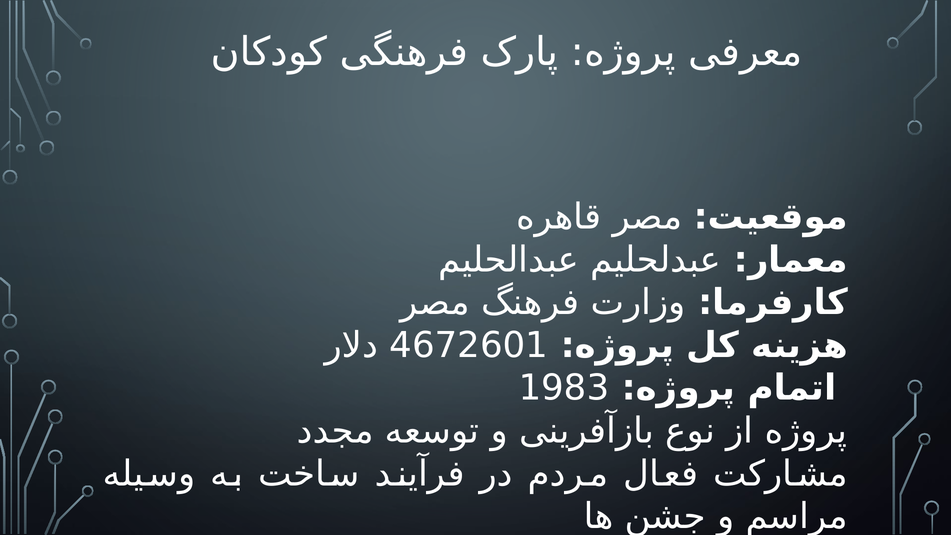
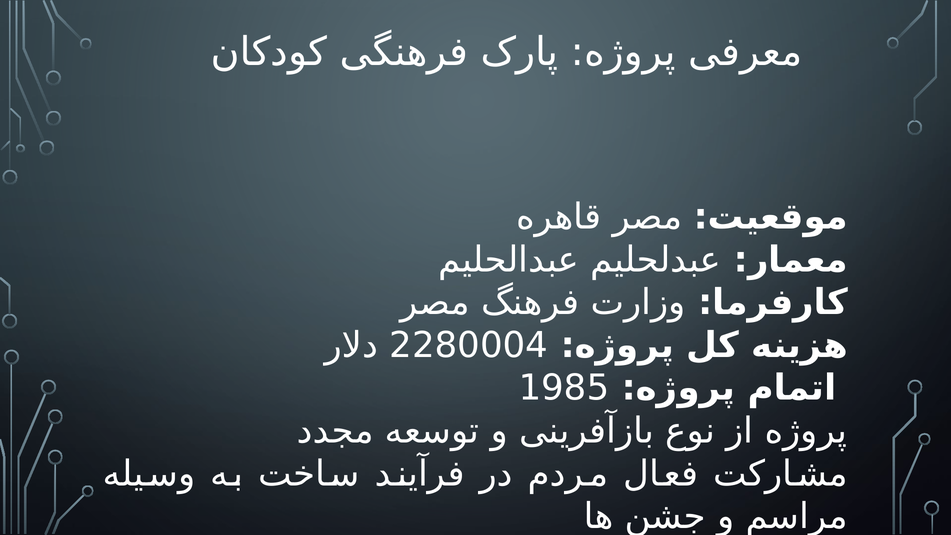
4672601: 4672601 -> 2280004
1983: 1983 -> 1985
